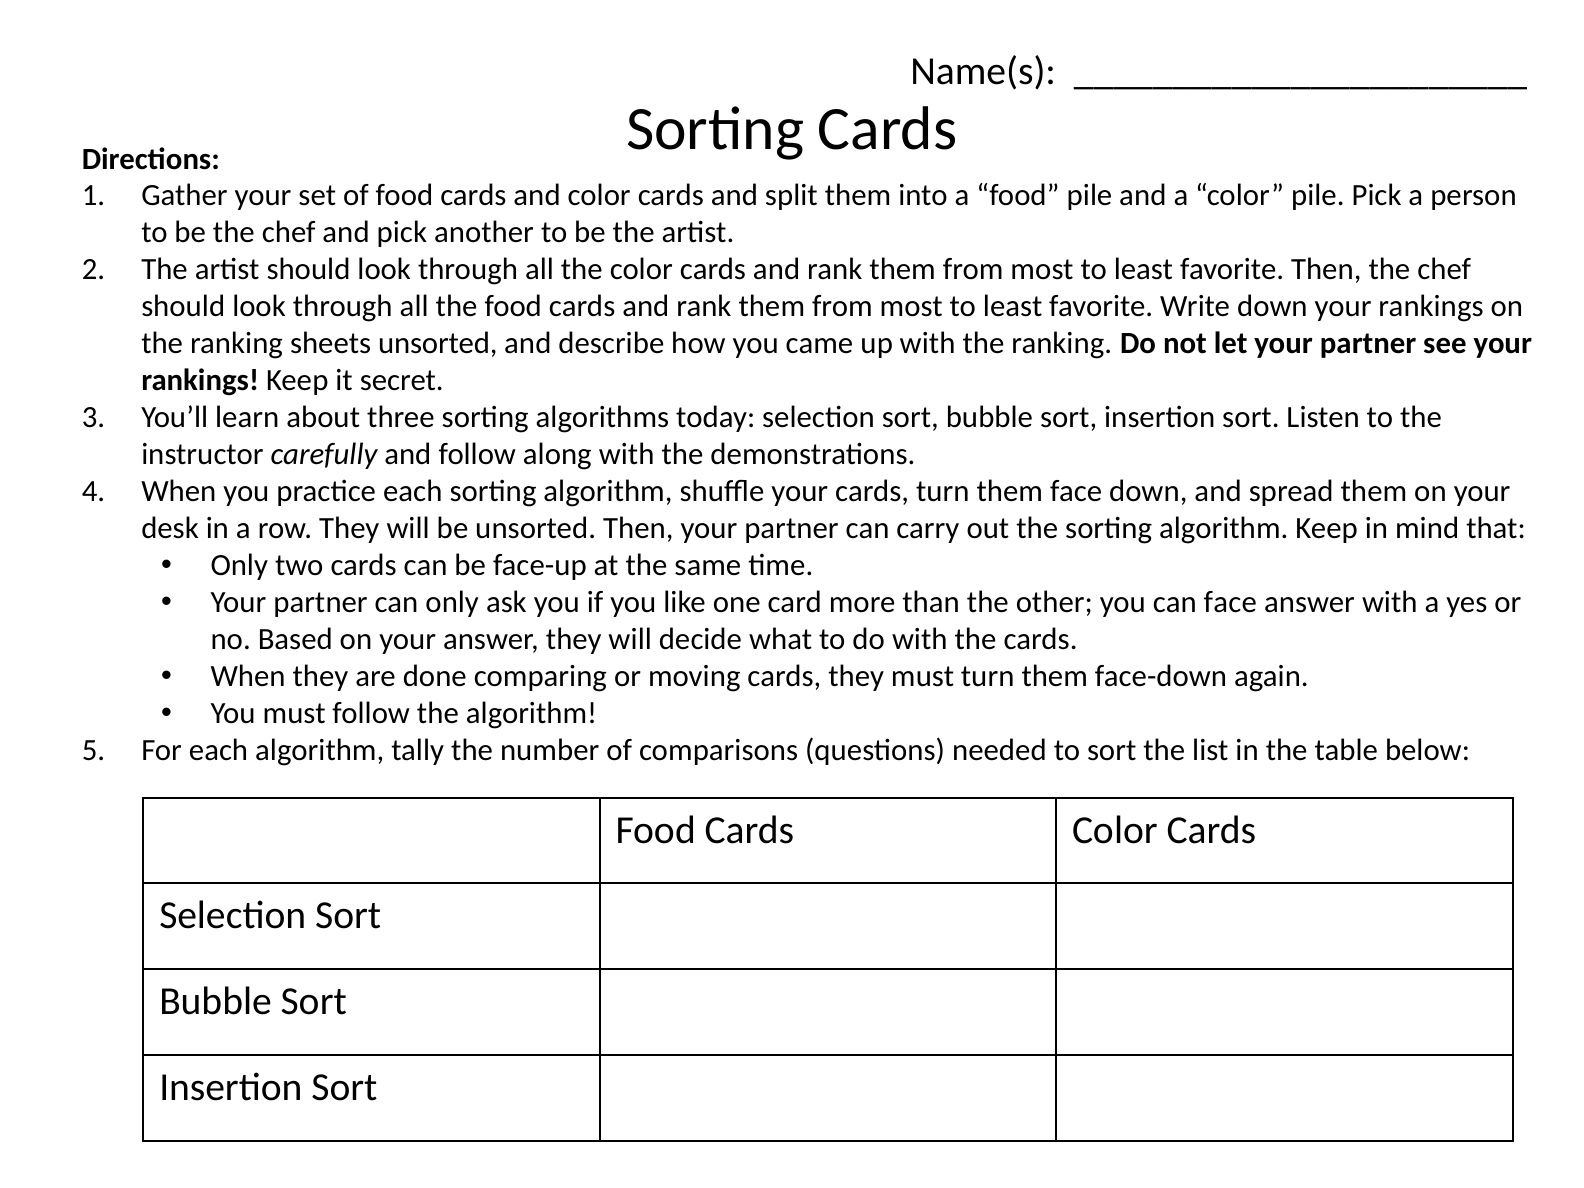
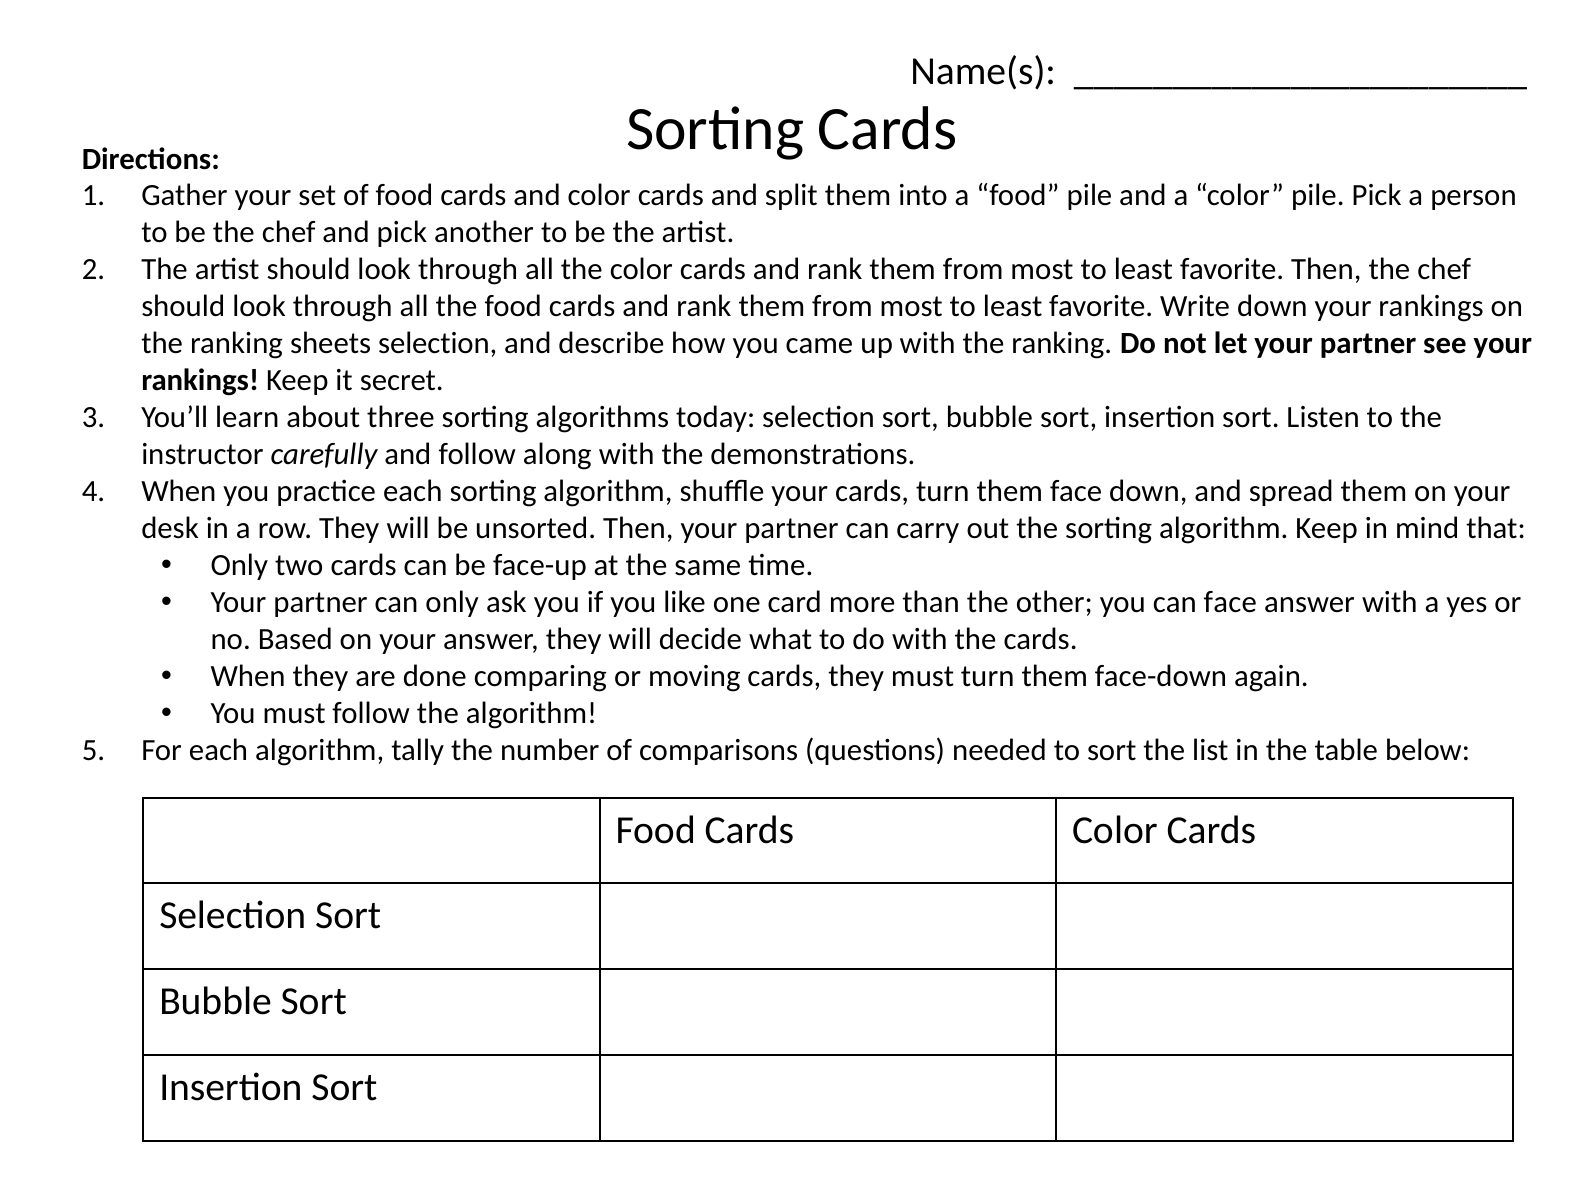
sheets unsorted: unsorted -> selection
